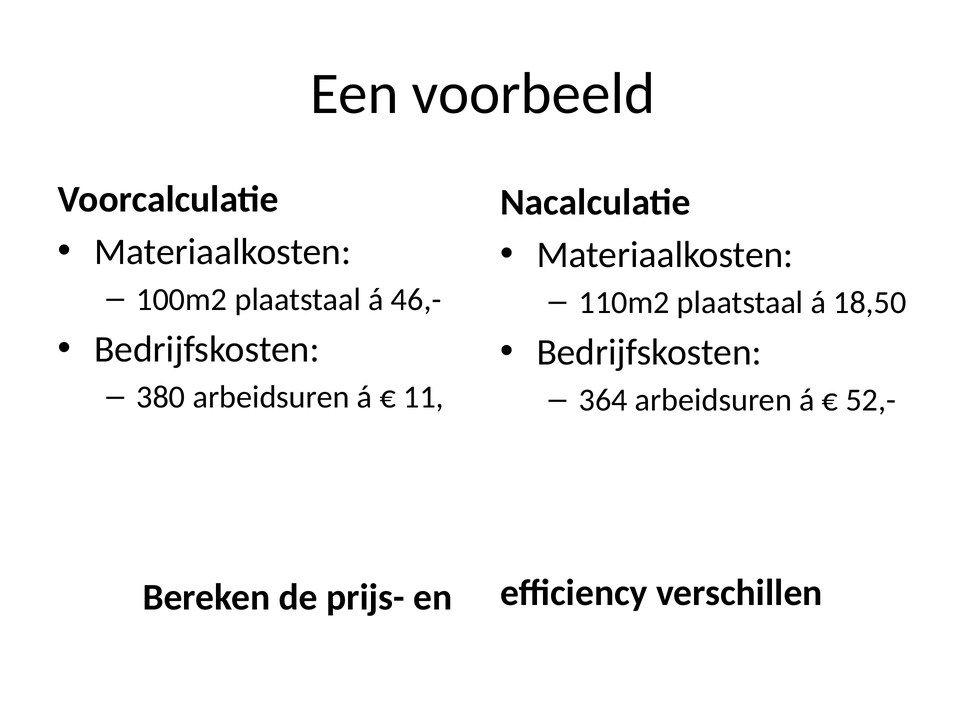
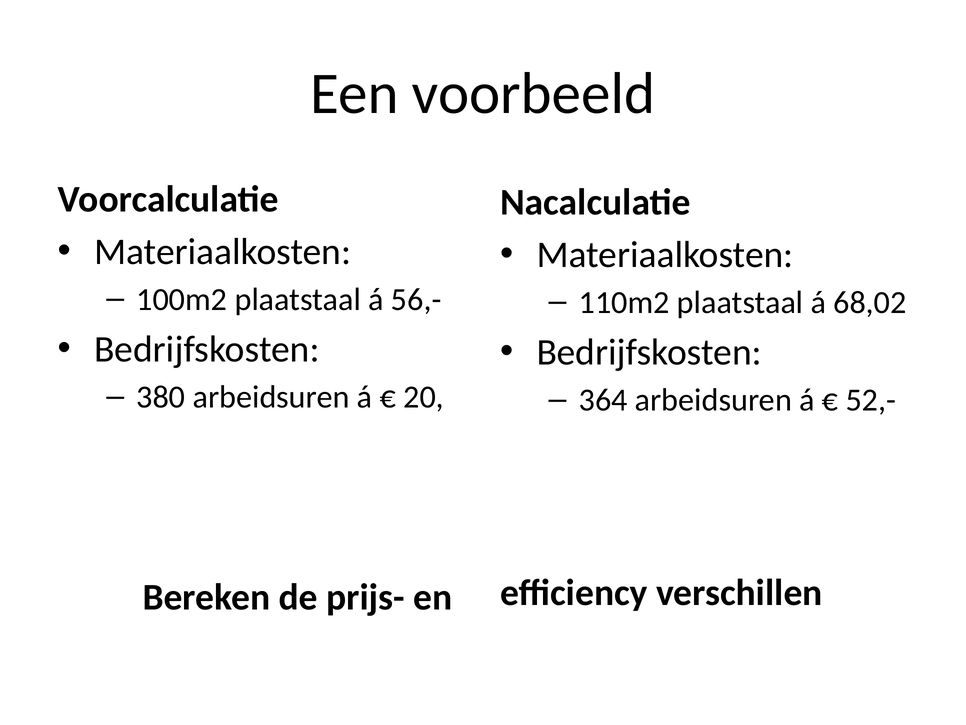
46,-: 46,- -> 56,-
18,50: 18,50 -> 68,02
11: 11 -> 20
